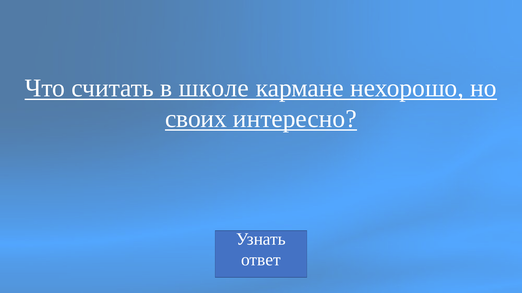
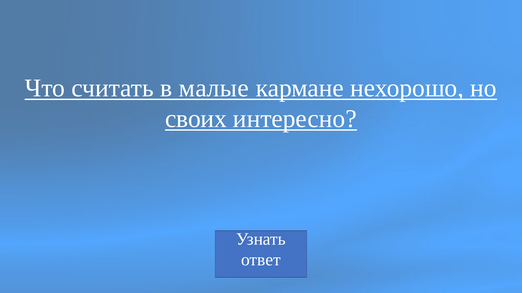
школе: школе -> малые
